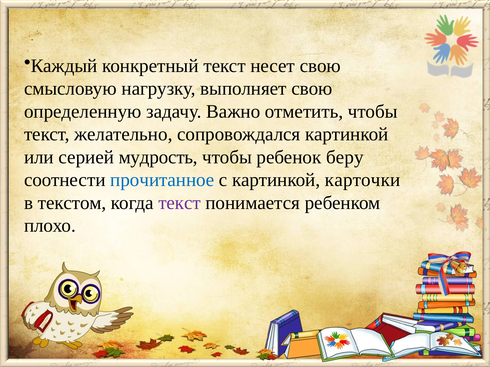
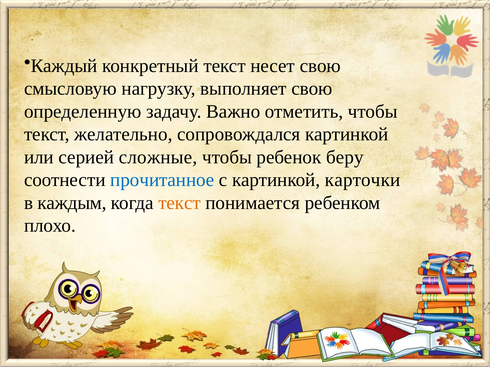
мудрость: мудрость -> сложные
текстом: текстом -> каждым
текст at (180, 203) colour: purple -> orange
